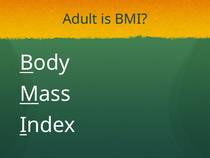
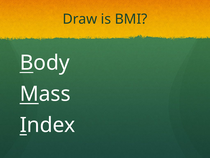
Adult: Adult -> Draw
